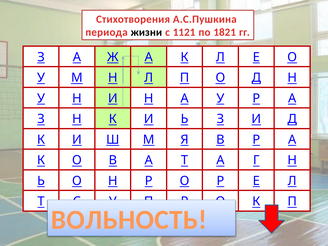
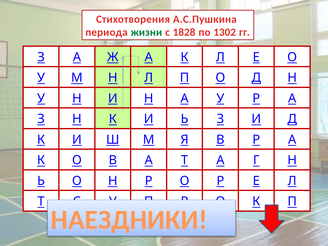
жизни colour: black -> green
1121: 1121 -> 1828
1821: 1821 -> 1302
ВОЛЬНОСТЬ: ВОЛЬНОСТЬ -> НАЕЗДНИКИ
